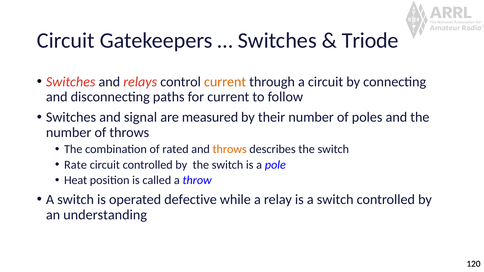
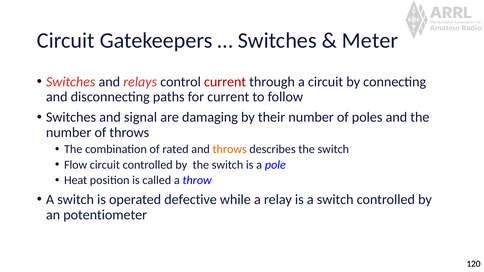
Triode: Triode -> Meter
current at (225, 82) colour: orange -> red
measured: measured -> damaging
Rate: Rate -> Flow
understanding: understanding -> potentiometer
